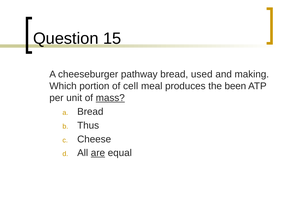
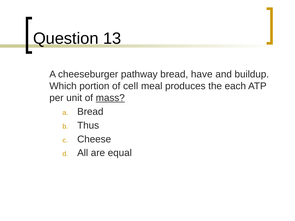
15: 15 -> 13
used: used -> have
making: making -> buildup
been: been -> each
are underline: present -> none
